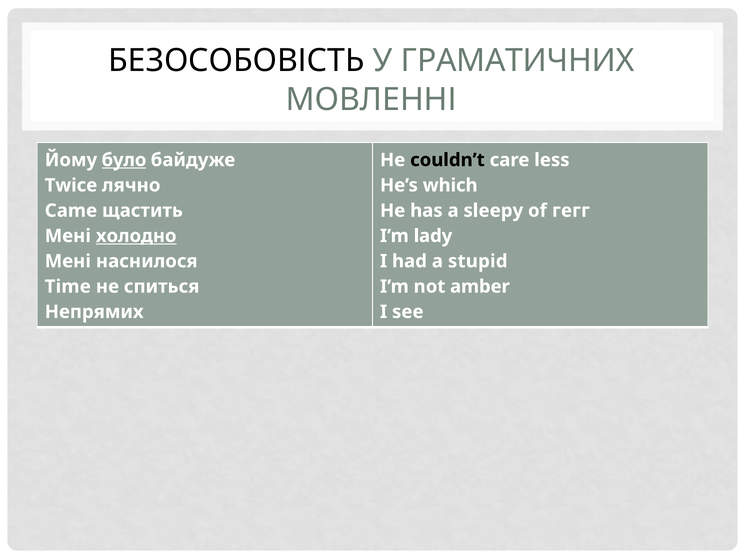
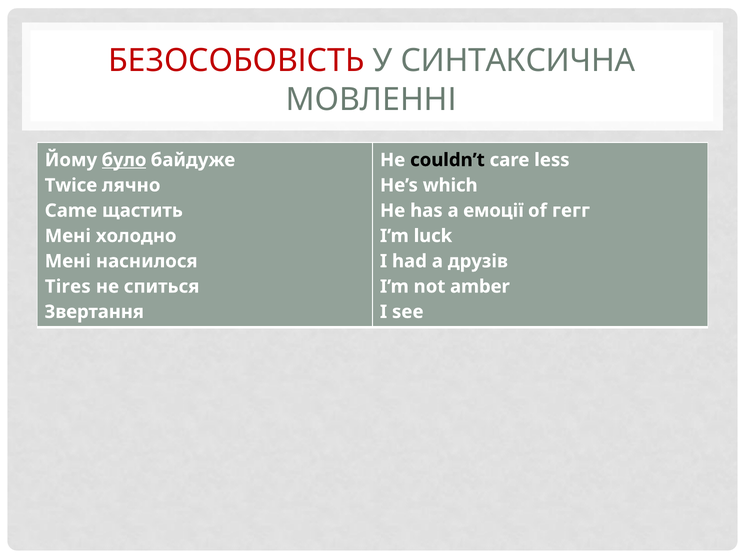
БЕЗОСОБОВІСТЬ colour: black -> red
ГРАМАТИЧНИХ: ГРАМАТИЧНИХ -> СИНТАКСИЧНА
sleepy: sleepy -> емоції
холодно underline: present -> none
lady: lady -> luck
stupid: stupid -> друзів
Time: Time -> Tires
Непрямих: Непрямих -> Звертання
